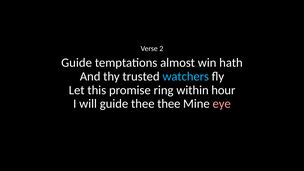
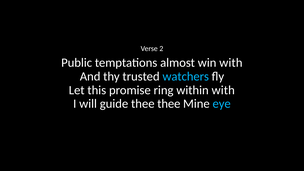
Guide at (77, 63): Guide -> Public
win hath: hath -> with
within hour: hour -> with
eye colour: pink -> light blue
